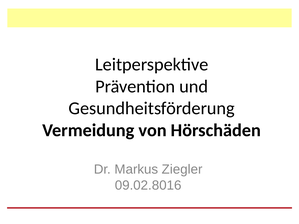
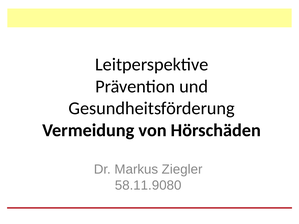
09.02.8016: 09.02.8016 -> 58.11.9080
